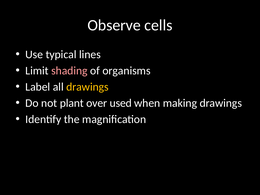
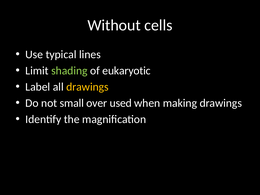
Observe: Observe -> Without
shading colour: pink -> light green
organisms: organisms -> eukaryotic
plant: plant -> small
